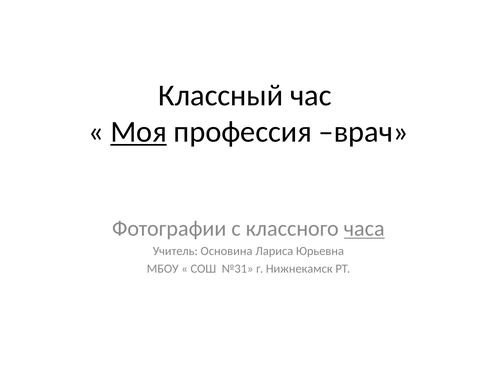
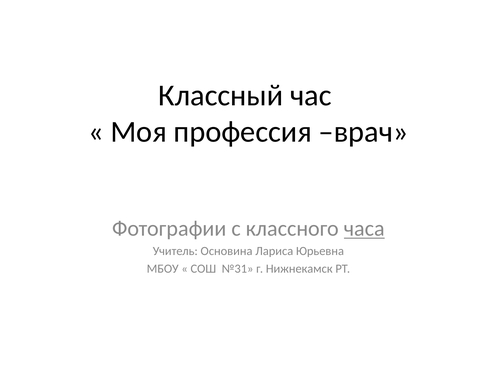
Моя underline: present -> none
